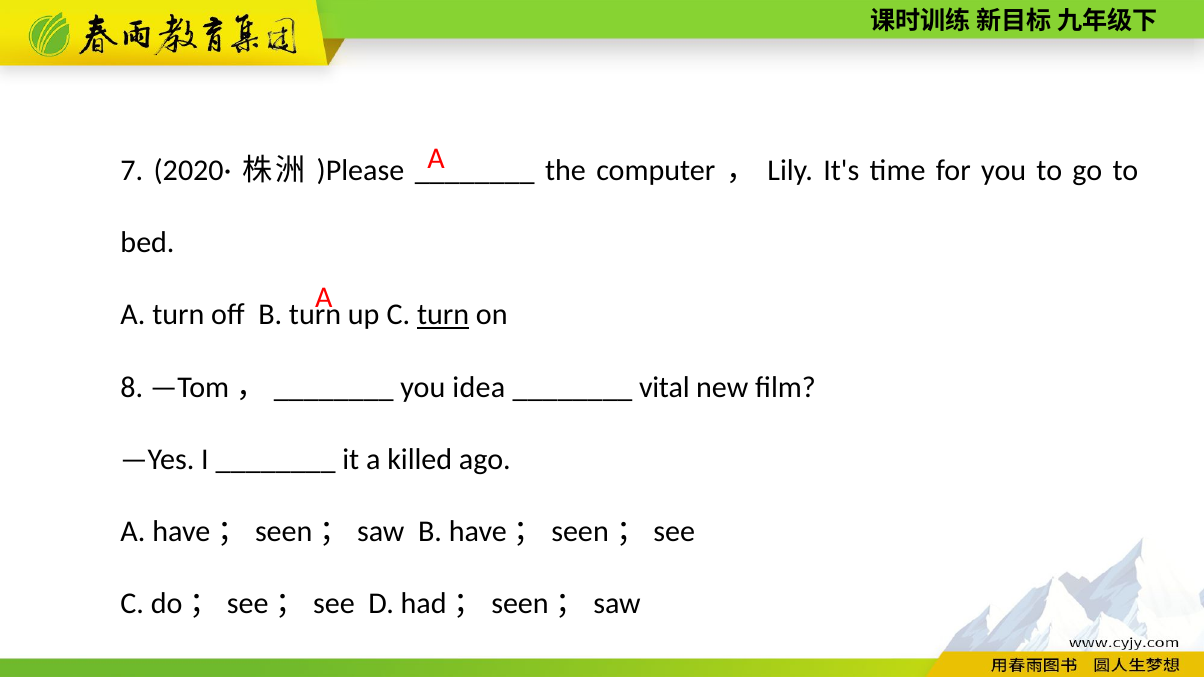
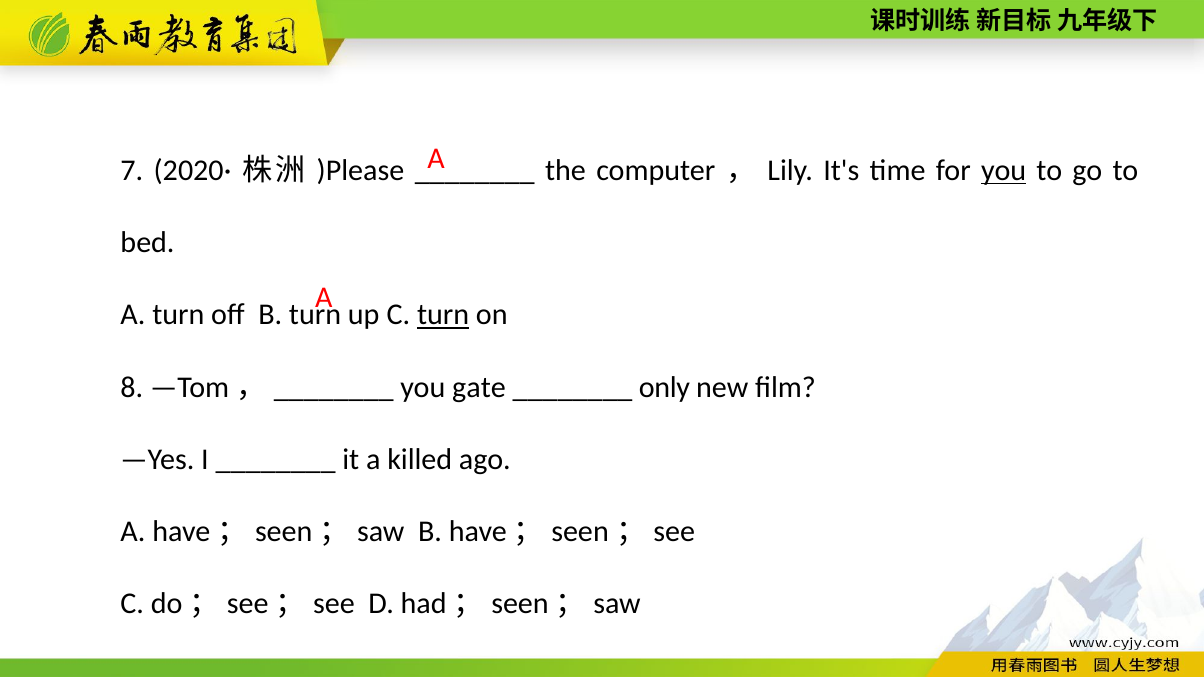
you at (1004, 171) underline: none -> present
idea: idea -> gate
vital: vital -> only
